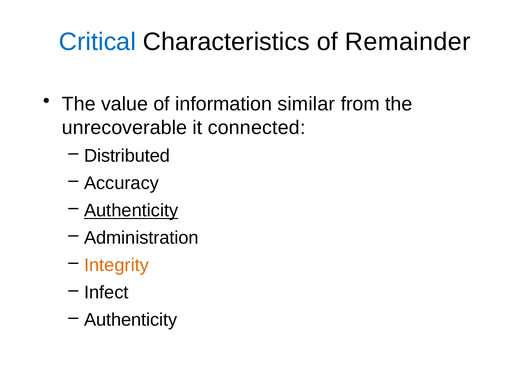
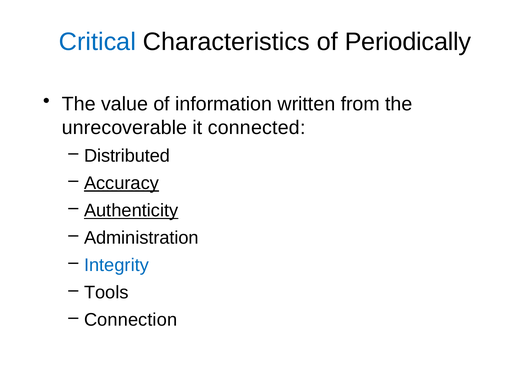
Remainder: Remainder -> Periodically
similar: similar -> written
Accuracy underline: none -> present
Integrity colour: orange -> blue
Infect: Infect -> Tools
Authenticity at (131, 320): Authenticity -> Connection
